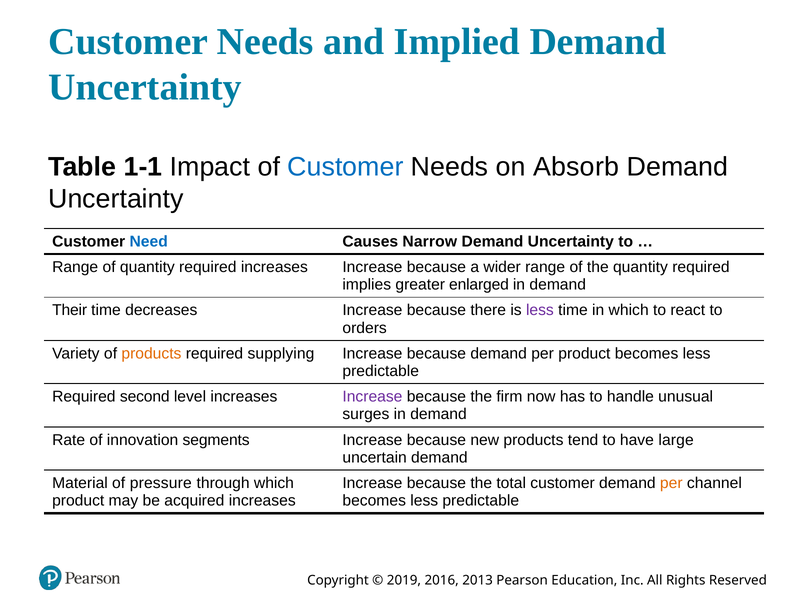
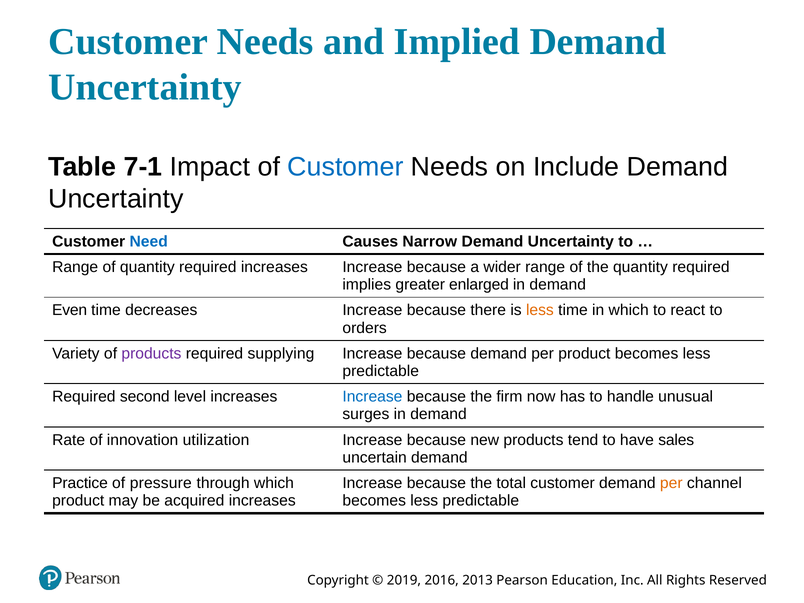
1-1: 1-1 -> 7-1
Absorb: Absorb -> Include
Their: Their -> Even
less at (540, 310) colour: purple -> orange
products at (151, 354) colour: orange -> purple
Increase at (372, 397) colour: purple -> blue
segments: segments -> utilization
large: large -> sales
Material: Material -> Practice
